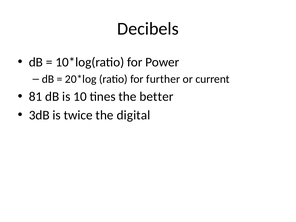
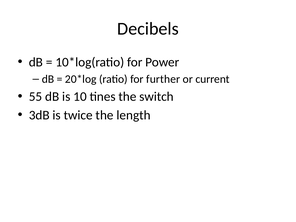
81: 81 -> 55
better: better -> switch
digital: digital -> length
